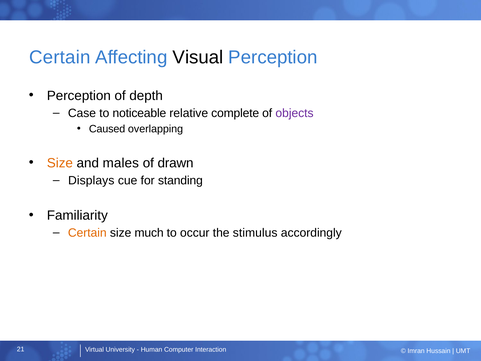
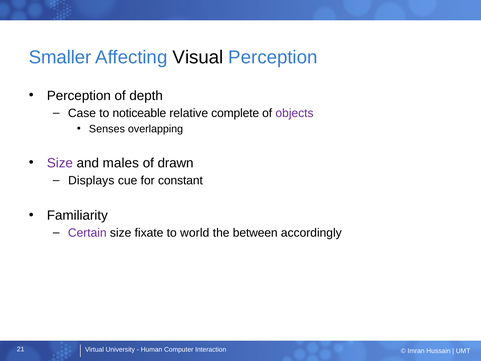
Certain at (60, 57): Certain -> Smaller
Caused: Caused -> Senses
Size at (60, 163) colour: orange -> purple
standing: standing -> constant
Certain at (87, 233) colour: orange -> purple
much: much -> fixate
occur: occur -> world
stimulus: stimulus -> between
